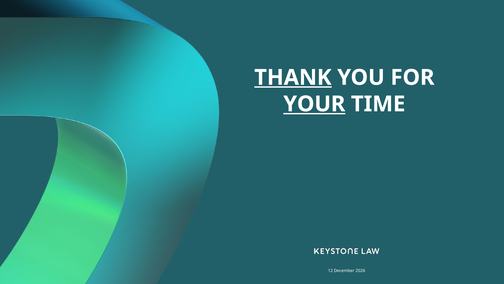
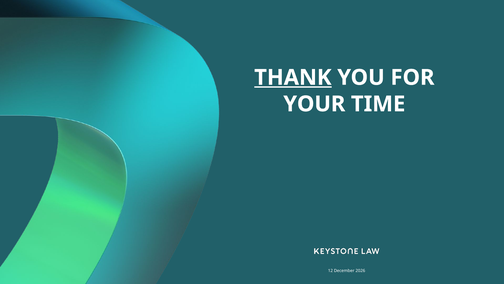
YOUR underline: present -> none
